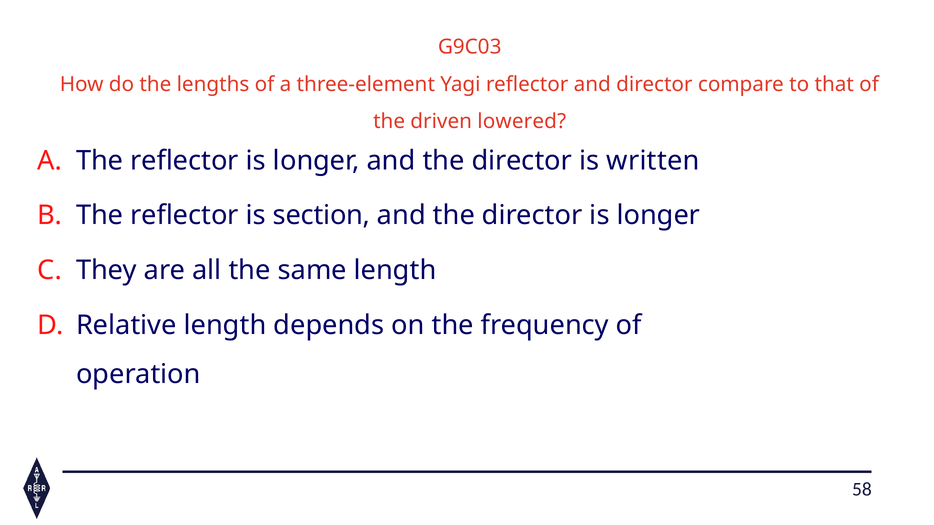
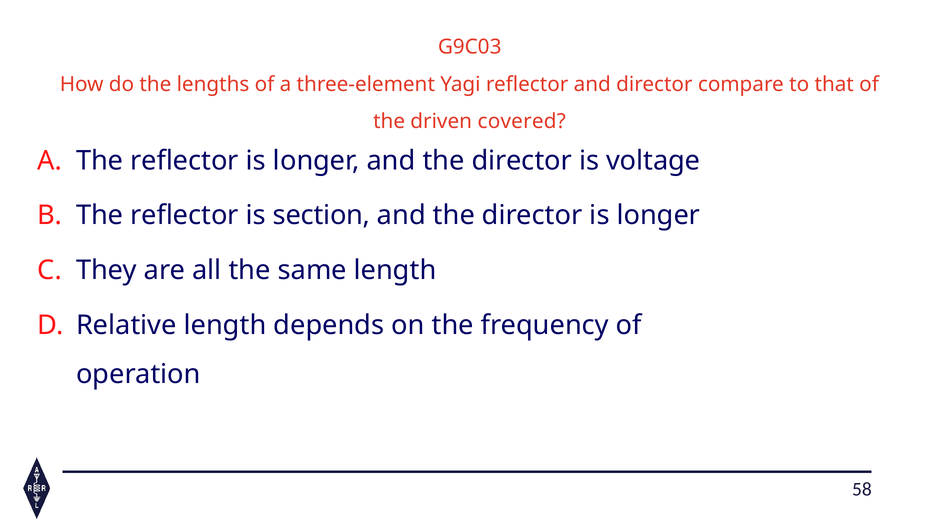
driven lowered: lowered -> covered
written: written -> voltage
